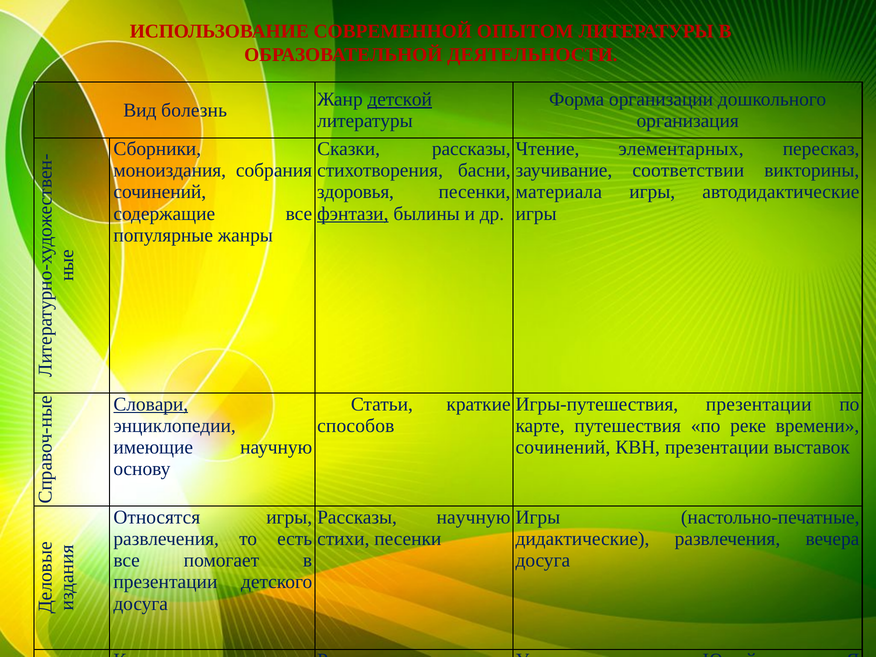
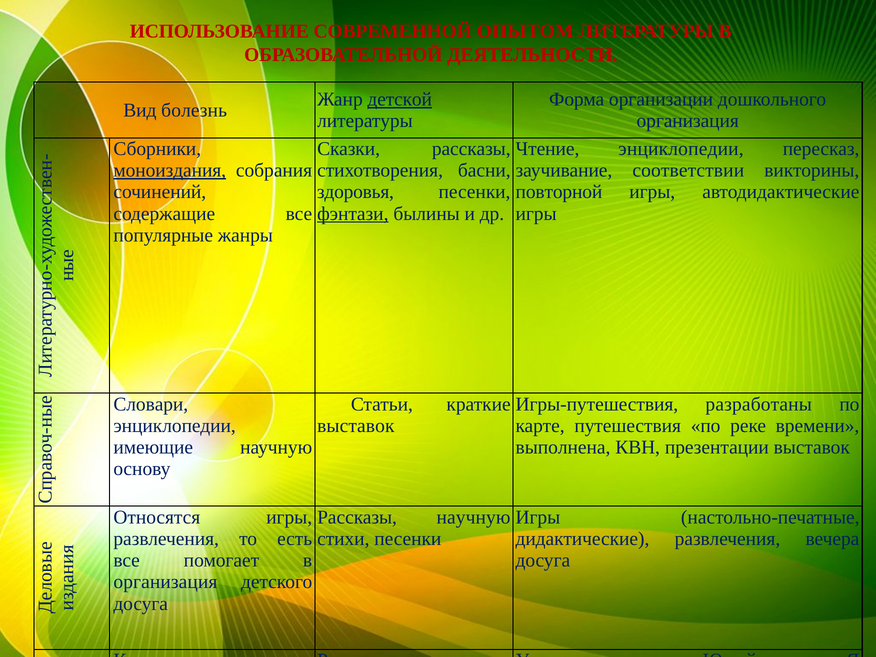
Чтение элементарных: элементарных -> энциклопедии
моноиздания underline: none -> present
материала: материала -> повторной
Игры-путешествия презентации: презентации -> разработаны
Словари underline: present -> none
способов at (356, 426): способов -> выставок
сочинений at (563, 447): сочинений -> выполнена
презентации at (165, 582): презентации -> организация
